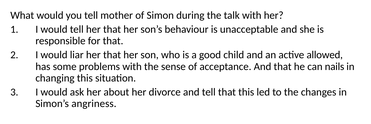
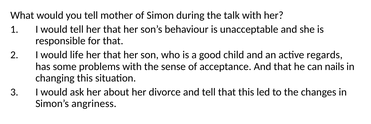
liar: liar -> life
allowed: allowed -> regards
